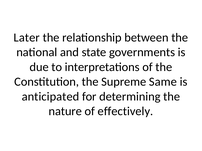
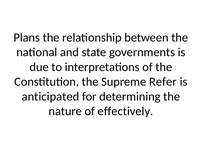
Later: Later -> Plans
Same: Same -> Refer
